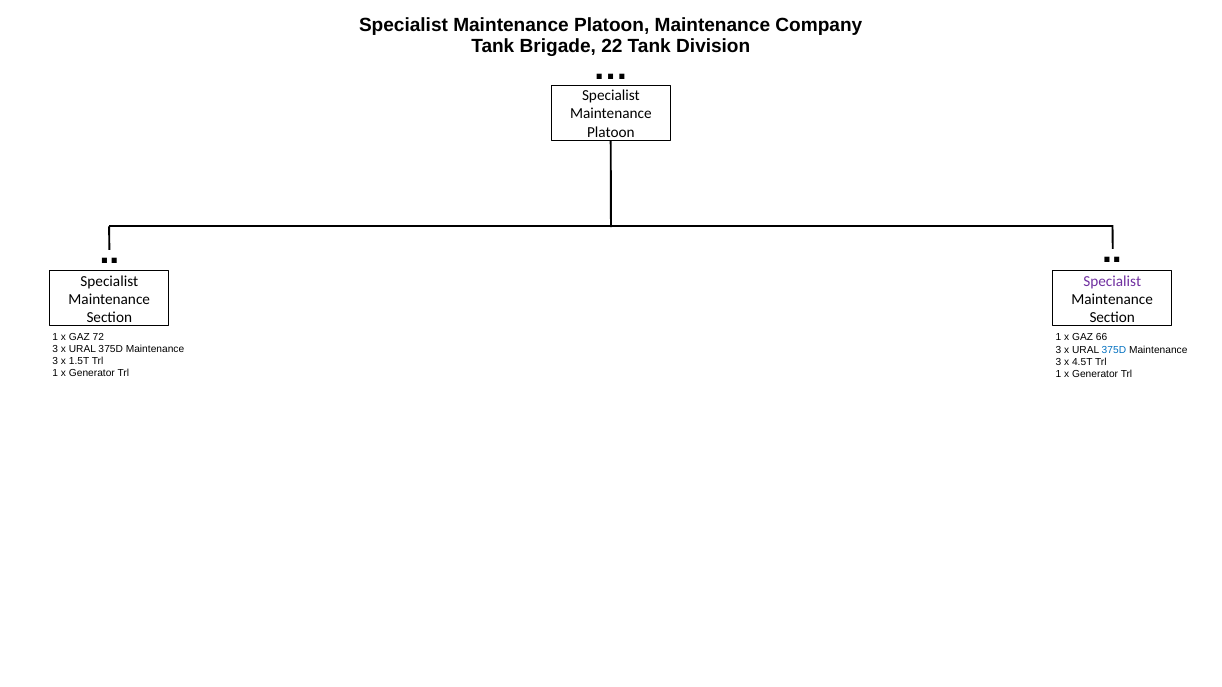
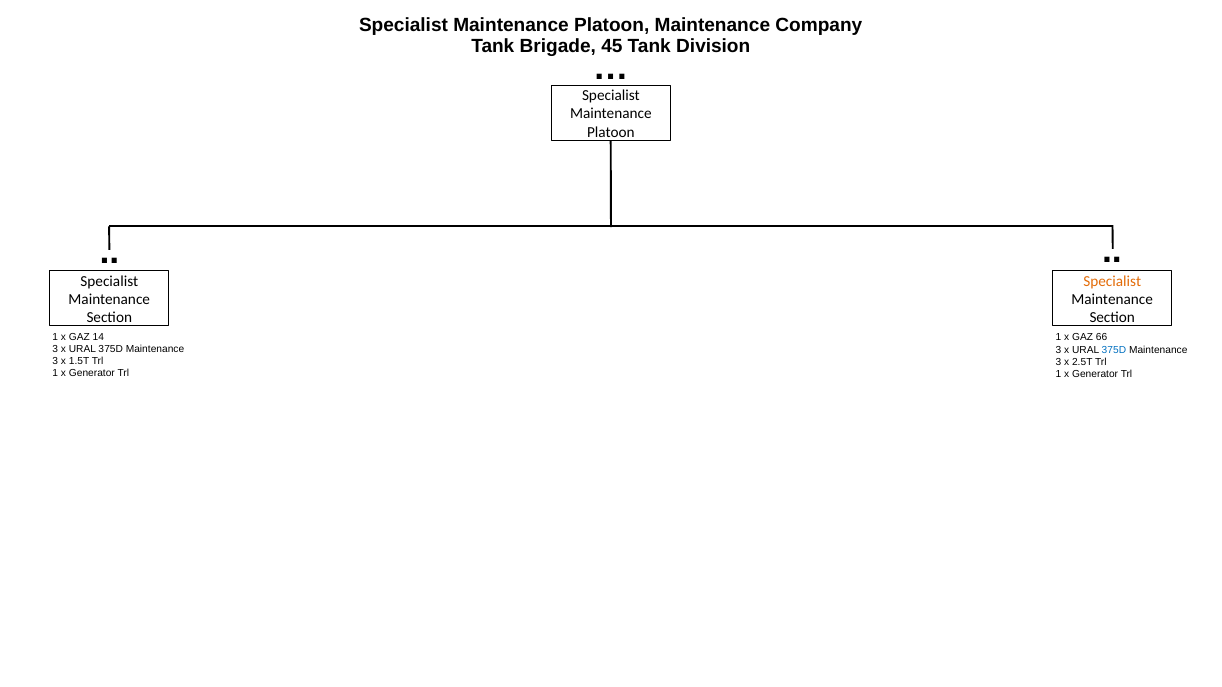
22: 22 -> 45
Specialist at (1112, 281) colour: purple -> orange
72: 72 -> 14
4.5T: 4.5T -> 2.5T
